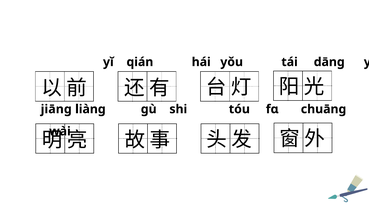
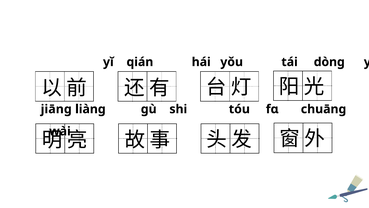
dānɡ: dānɡ -> dònɡ
